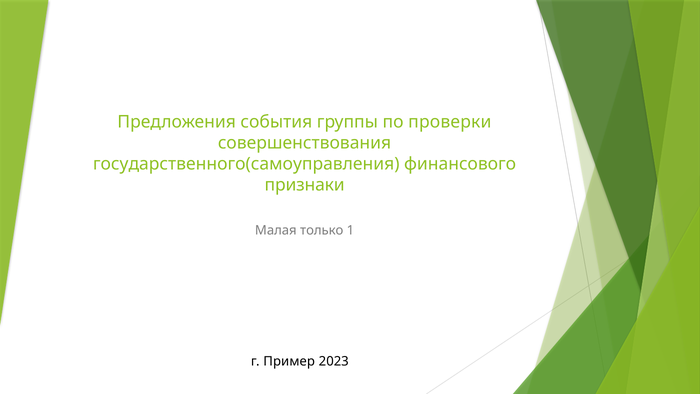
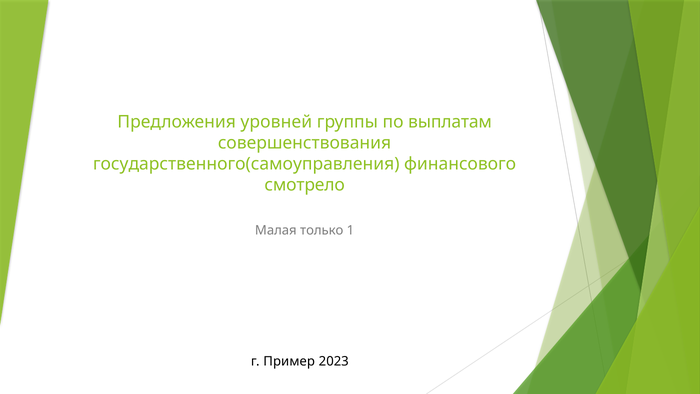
события: события -> уровней
проверки: проверки -> выплатам
признаки: признаки -> смотрело
